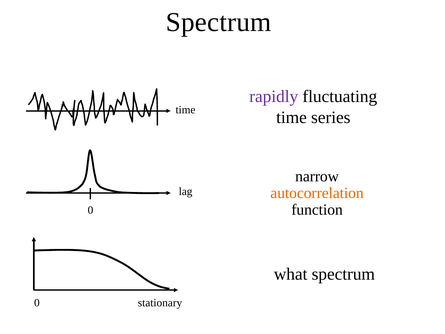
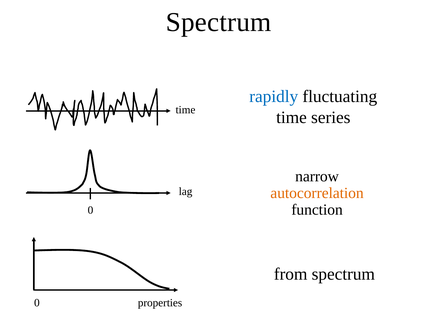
rapidly colour: purple -> blue
what: what -> from
stationary: stationary -> properties
